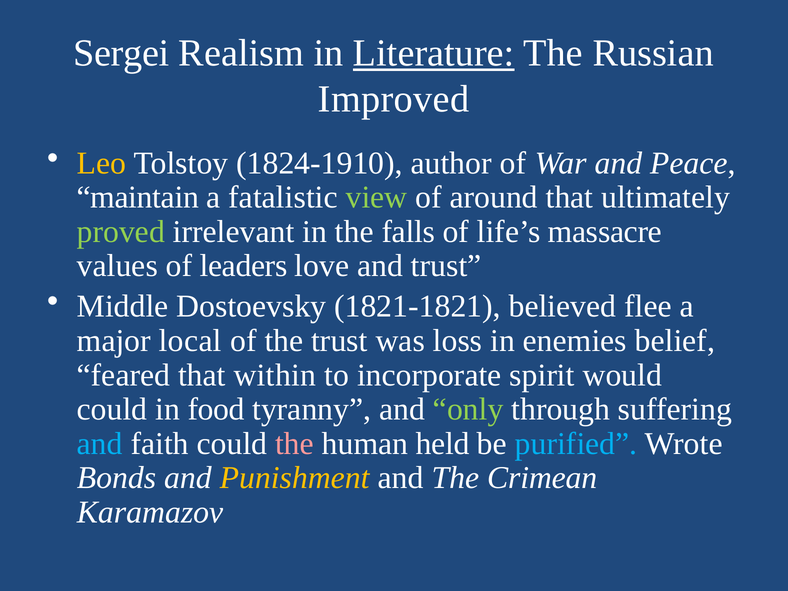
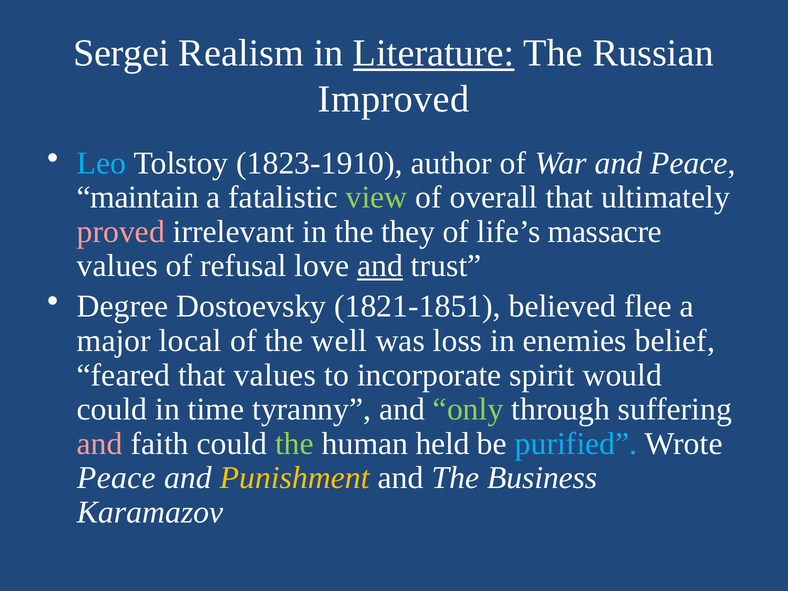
Leo colour: yellow -> light blue
1824-1910: 1824-1910 -> 1823-1910
around: around -> overall
proved colour: light green -> pink
falls: falls -> they
leaders: leaders -> refusal
and at (380, 266) underline: none -> present
Middle: Middle -> Degree
1821-1821: 1821-1821 -> 1821-1851
the trust: trust -> well
that within: within -> values
food: food -> time
and at (100, 444) colour: light blue -> pink
the at (294, 444) colour: pink -> light green
Bonds at (116, 478): Bonds -> Peace
Crimean: Crimean -> Business
